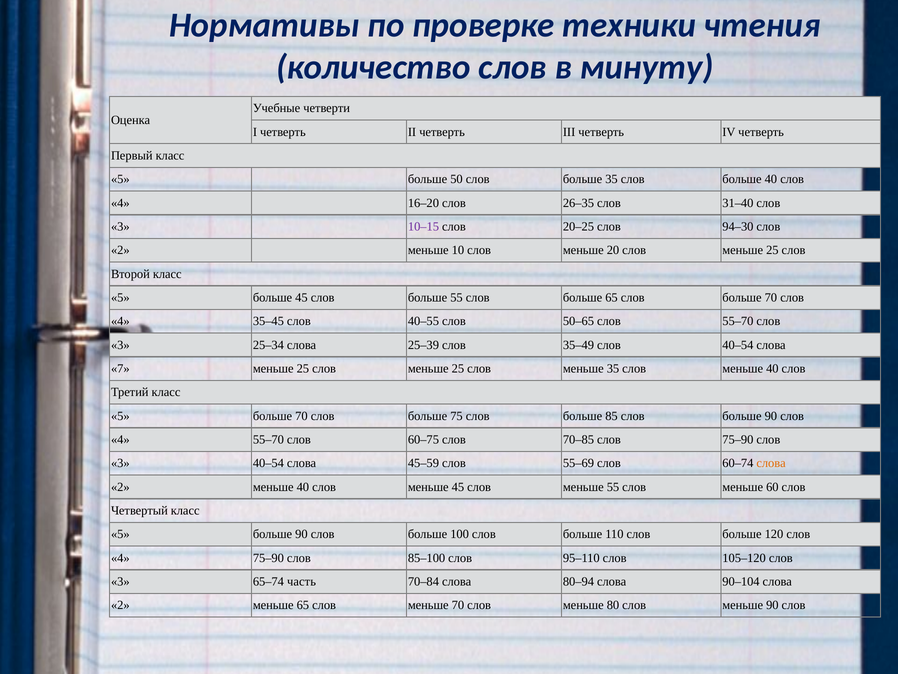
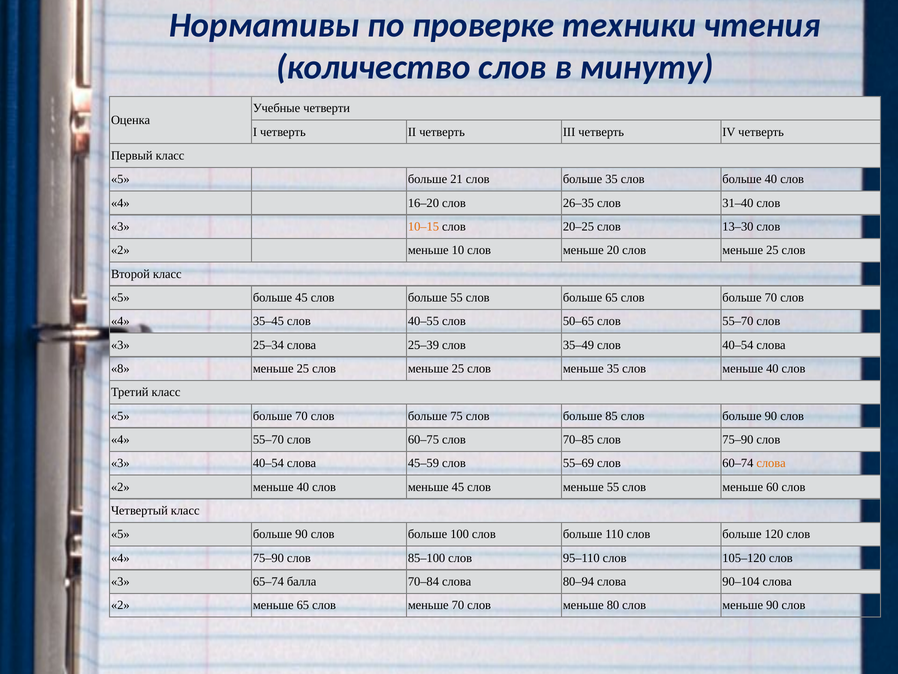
50: 50 -> 21
10–15 colour: purple -> orange
94–30: 94–30 -> 13–30
7: 7 -> 8
часть: часть -> балла
